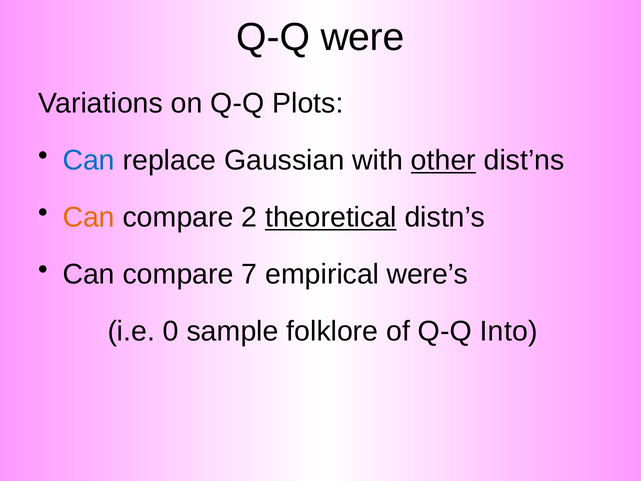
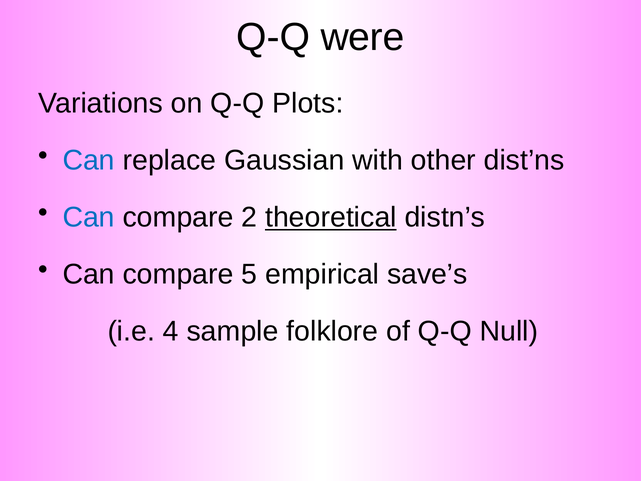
other underline: present -> none
Can at (89, 217) colour: orange -> blue
7: 7 -> 5
were’s: were’s -> save’s
0: 0 -> 4
Into: Into -> Null
